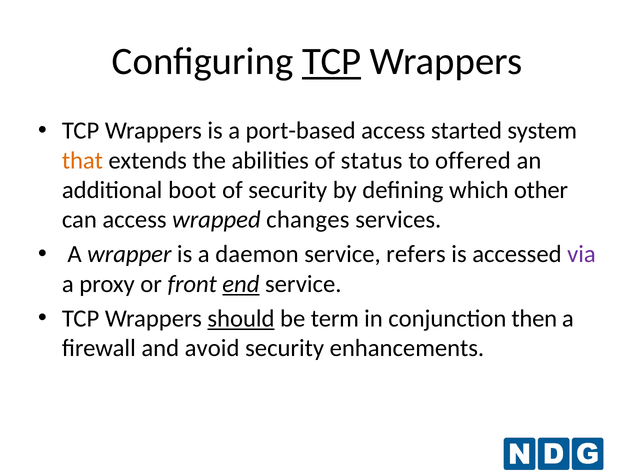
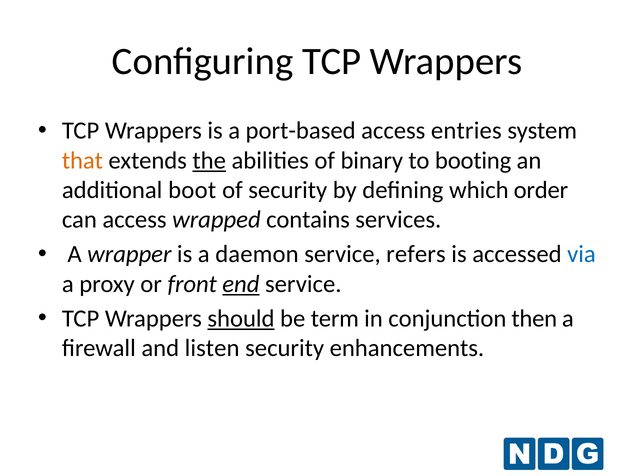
TCP at (332, 61) underline: present -> none
started: started -> entries
the underline: none -> present
status: status -> binary
offered: offered -> booting
other: other -> order
changes: changes -> contains
via colour: purple -> blue
avoid: avoid -> listen
